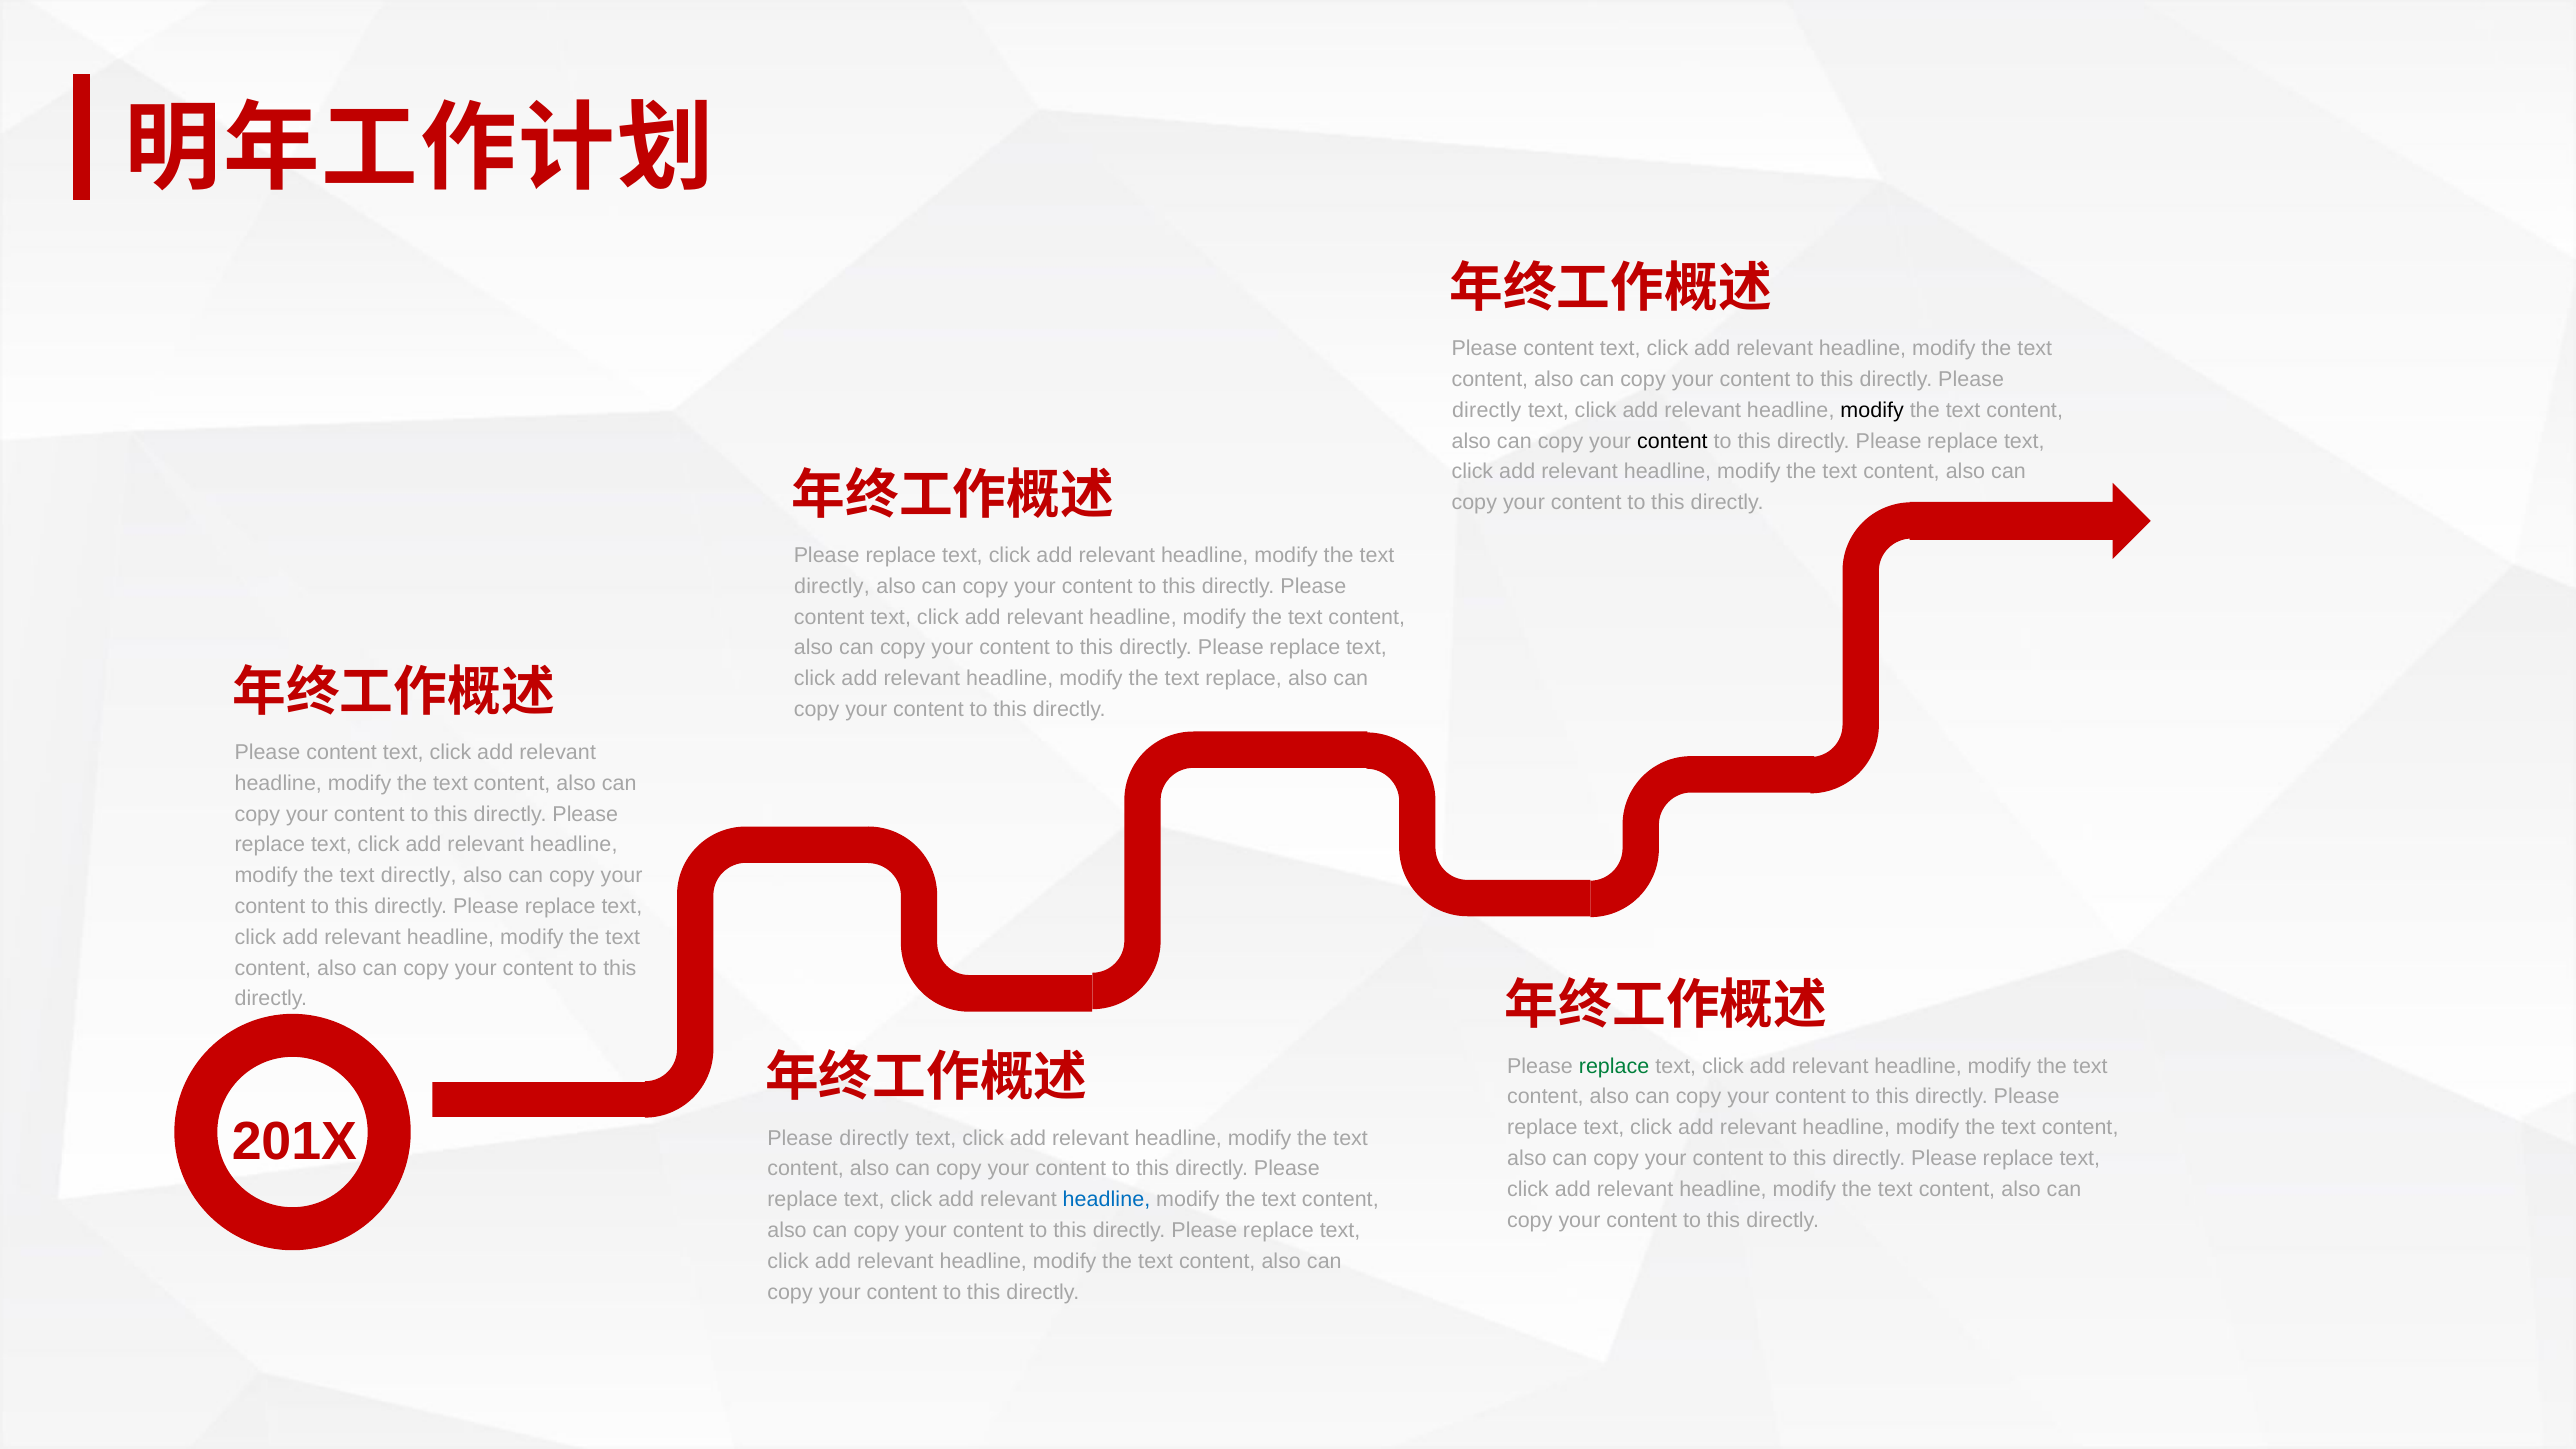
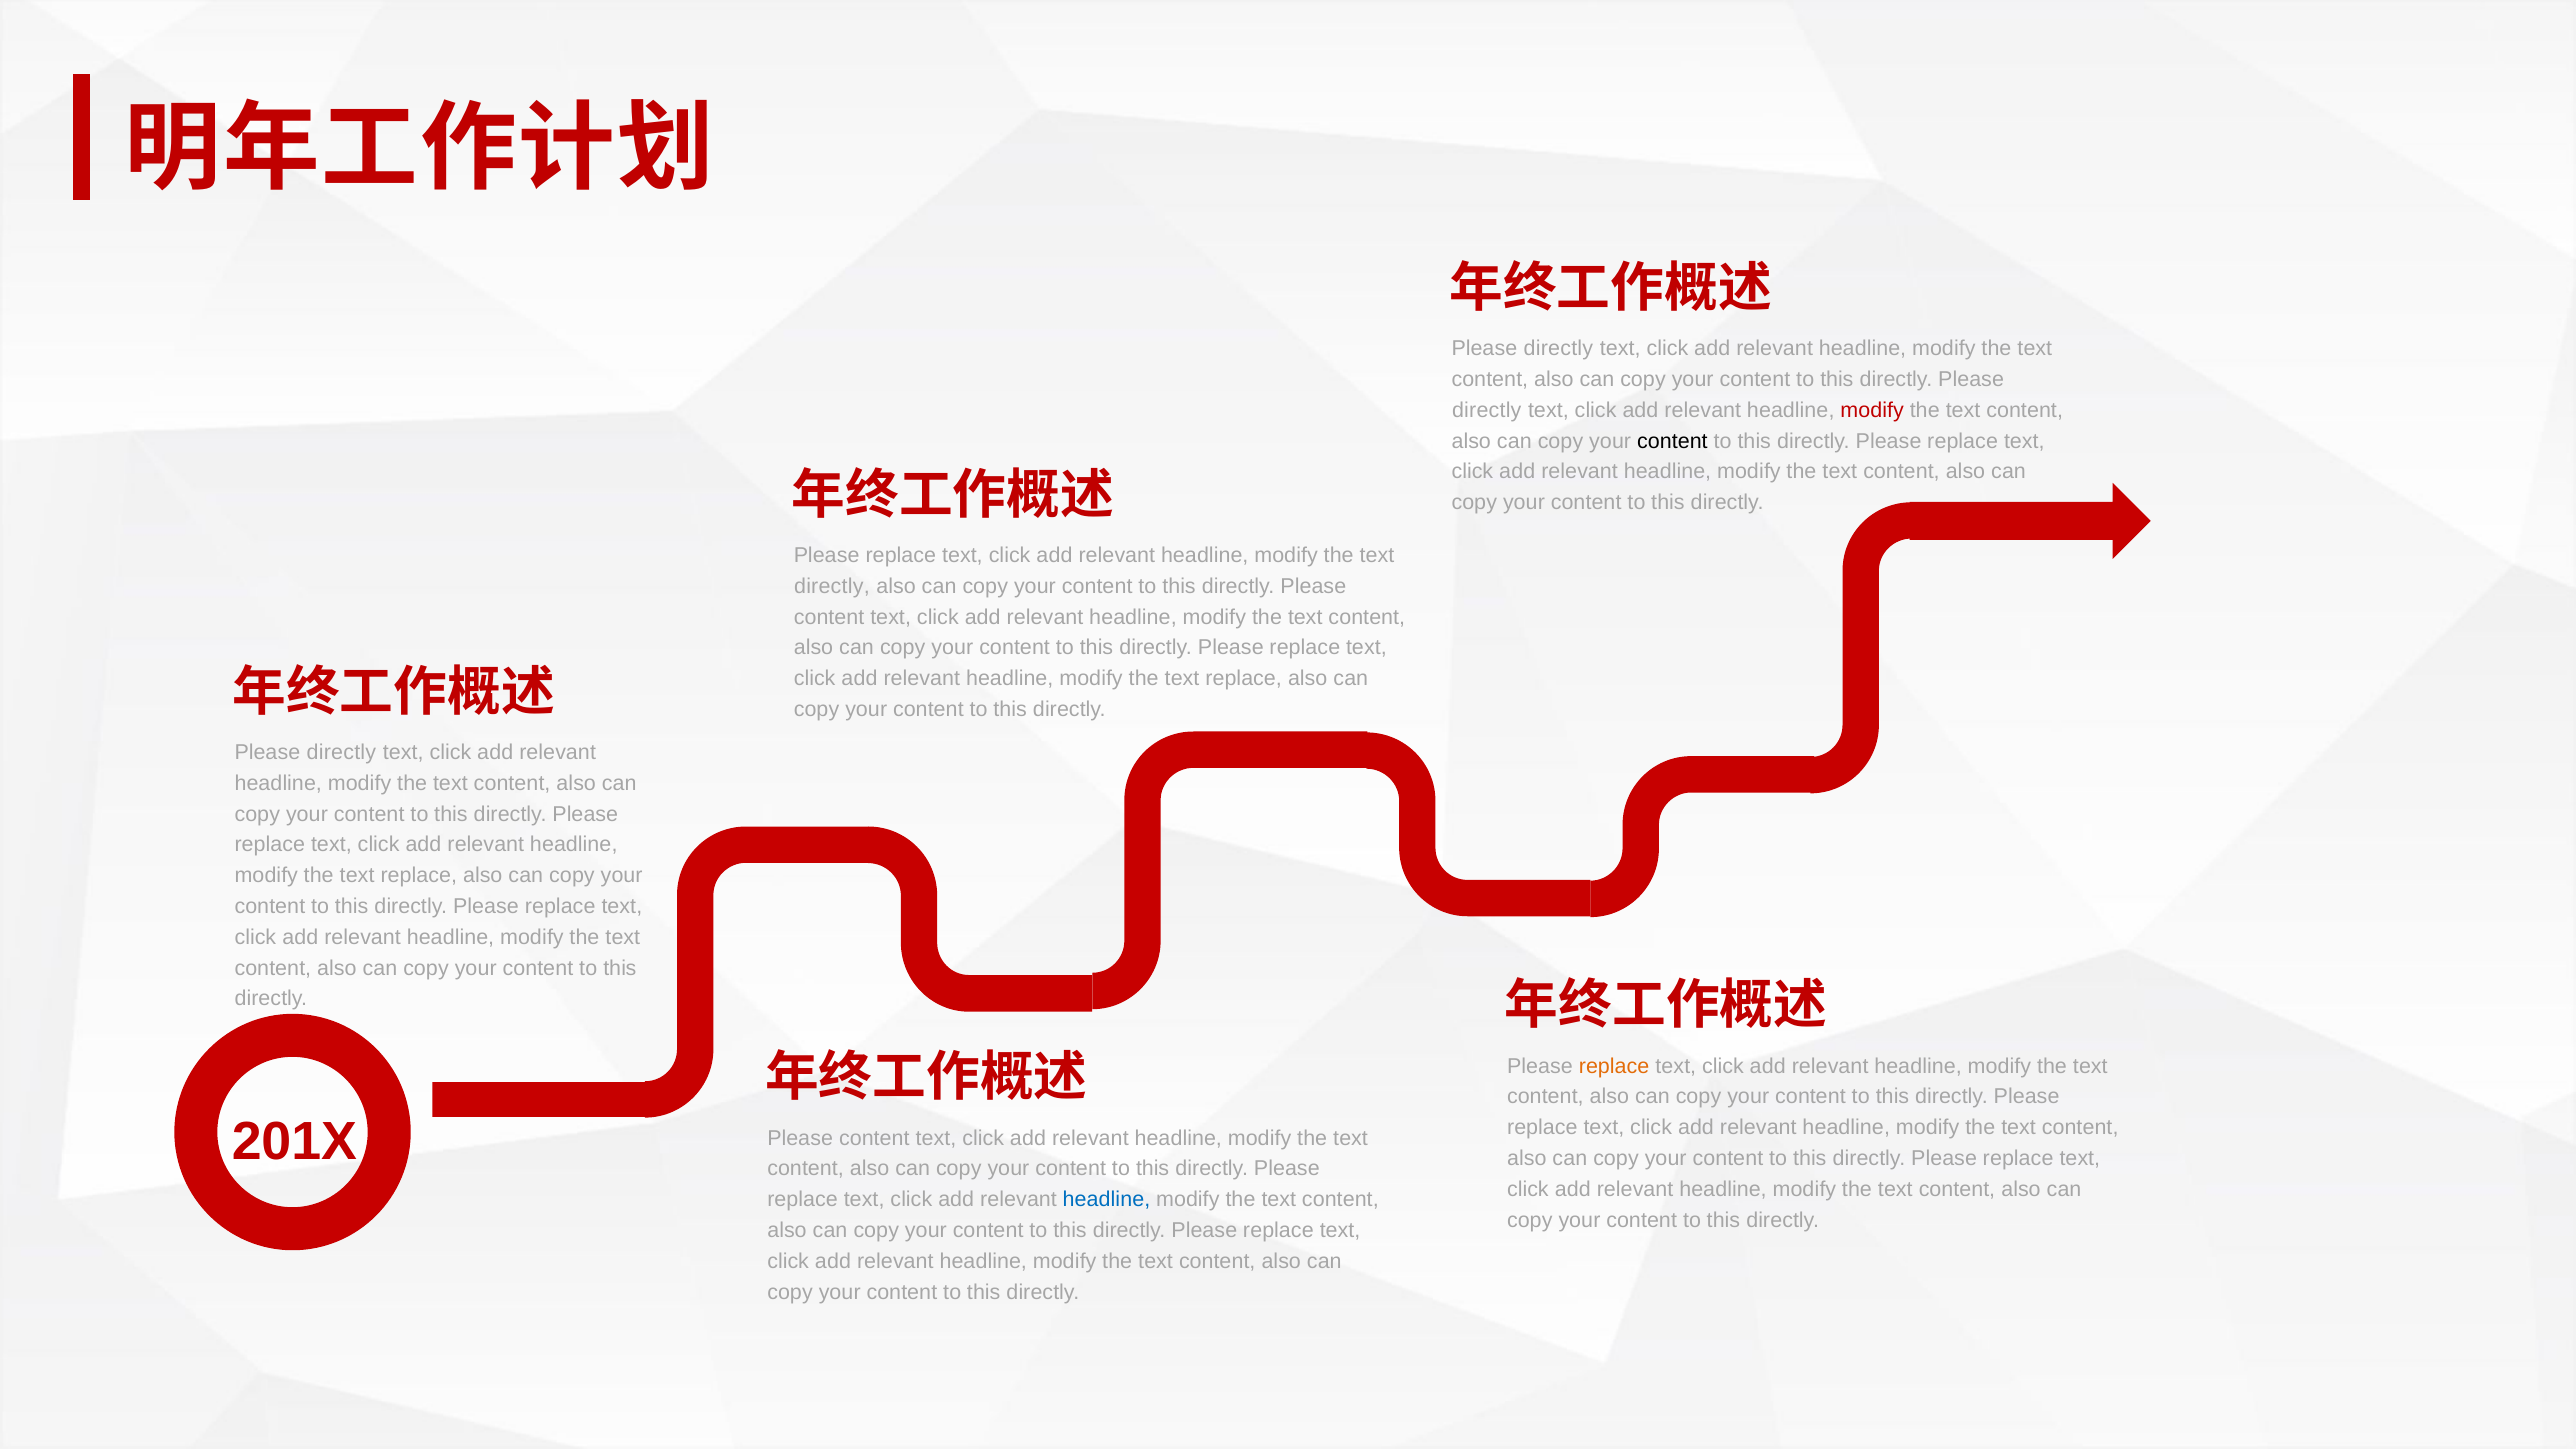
content at (1559, 349): content -> directly
modify at (1872, 410) colour: black -> red
content at (342, 752): content -> directly
directly at (419, 876): directly -> replace
replace at (1614, 1066) colour: green -> orange
directly at (874, 1138): directly -> content
